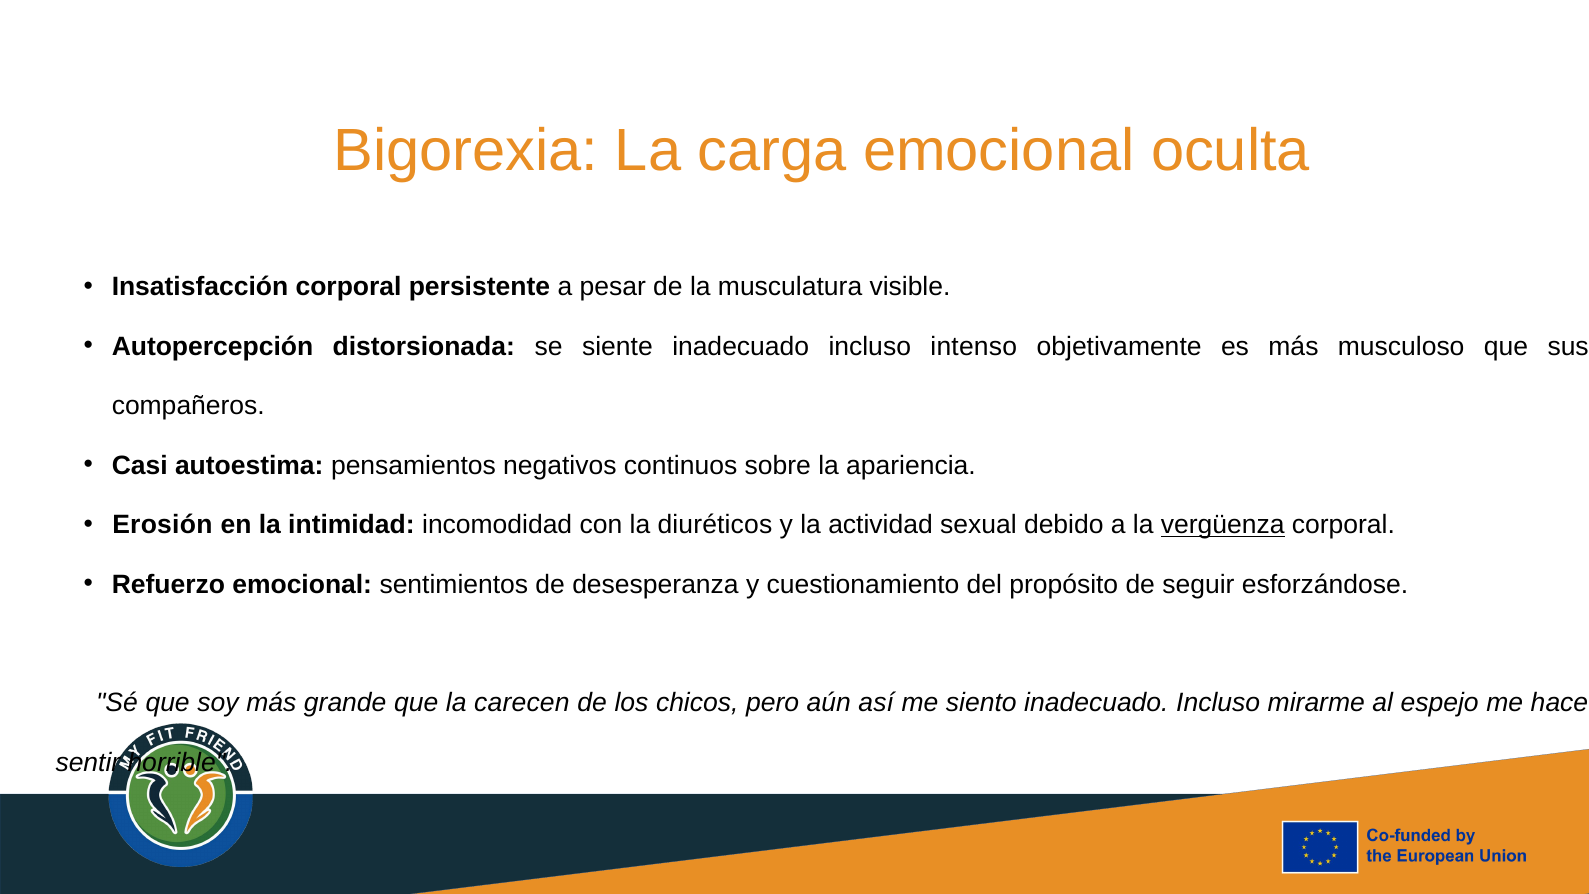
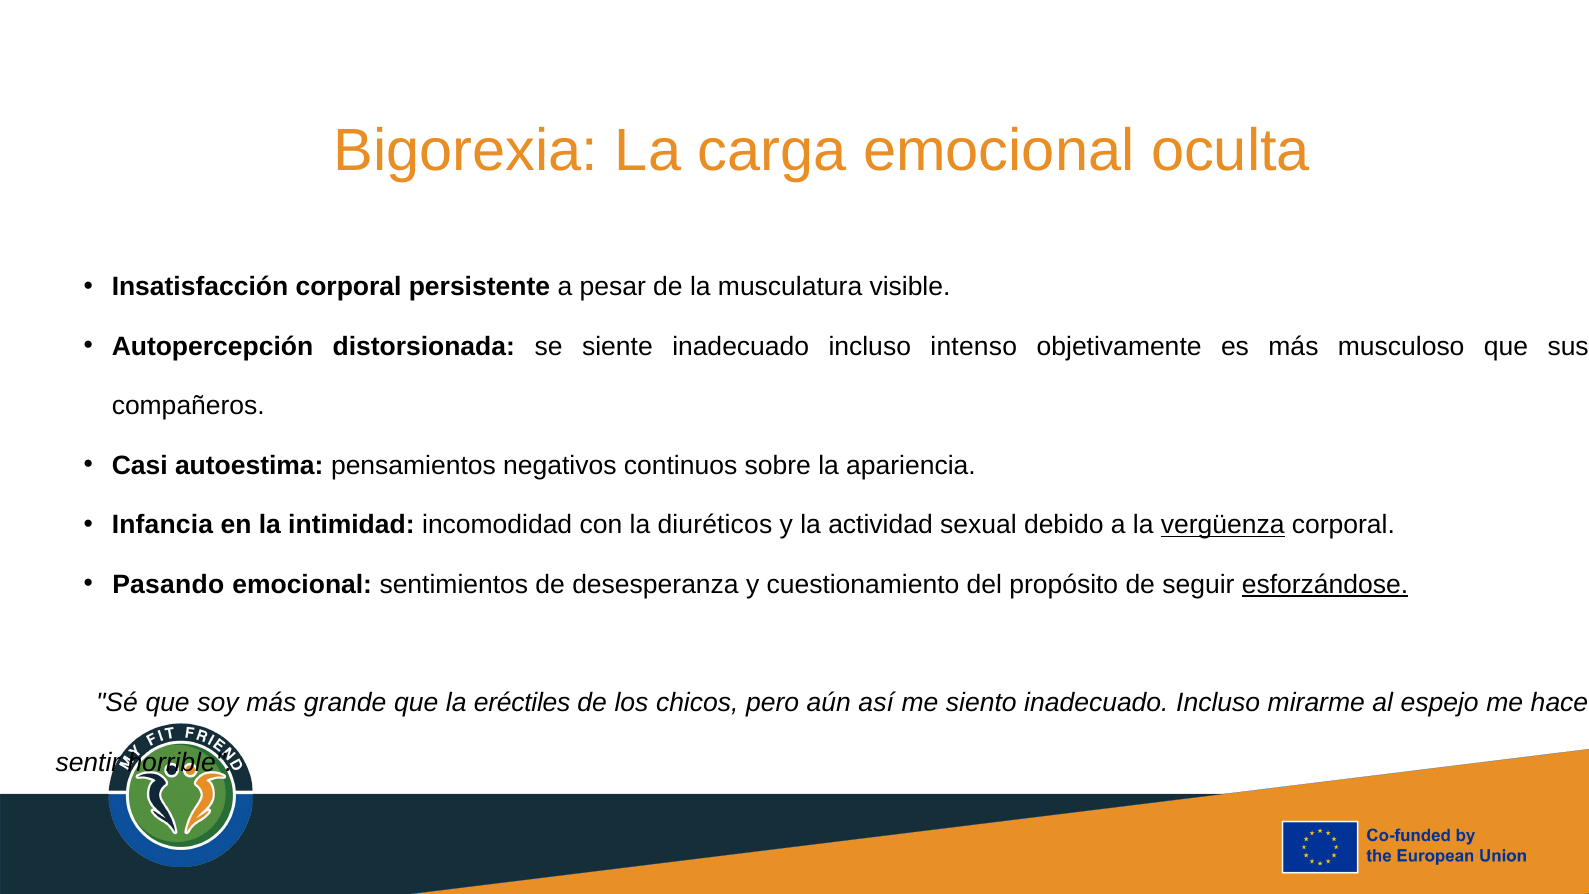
Erosión: Erosión -> Infancia
Refuerzo: Refuerzo -> Pasando
esforzándose underline: none -> present
carecen: carecen -> eréctiles
